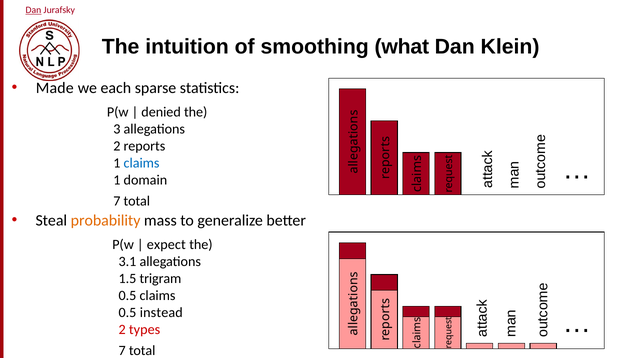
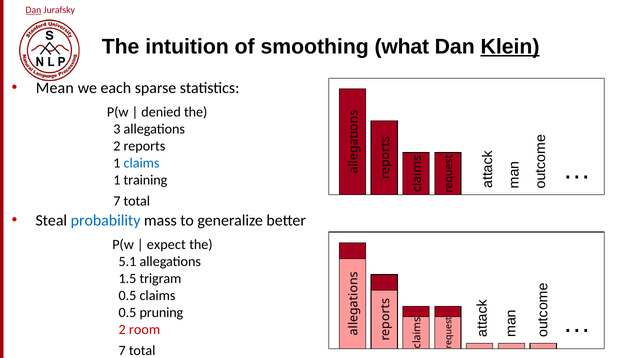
Klein underline: none -> present
Made: Made -> Mean
domain: domain -> training
probability colour: orange -> blue
3.1: 3.1 -> 5.1
instead: instead -> pruning
types: types -> room
